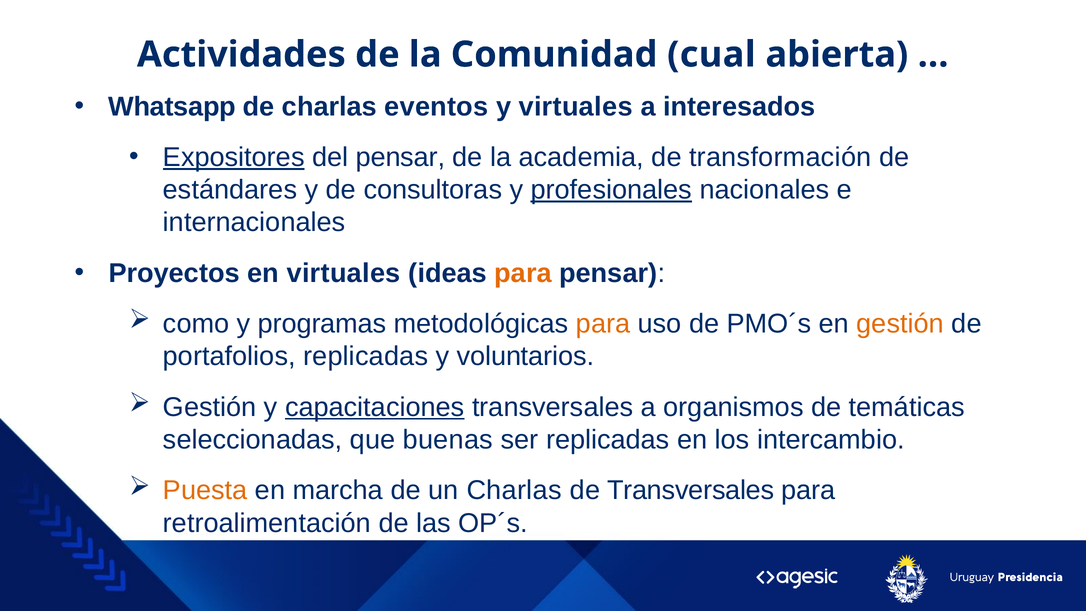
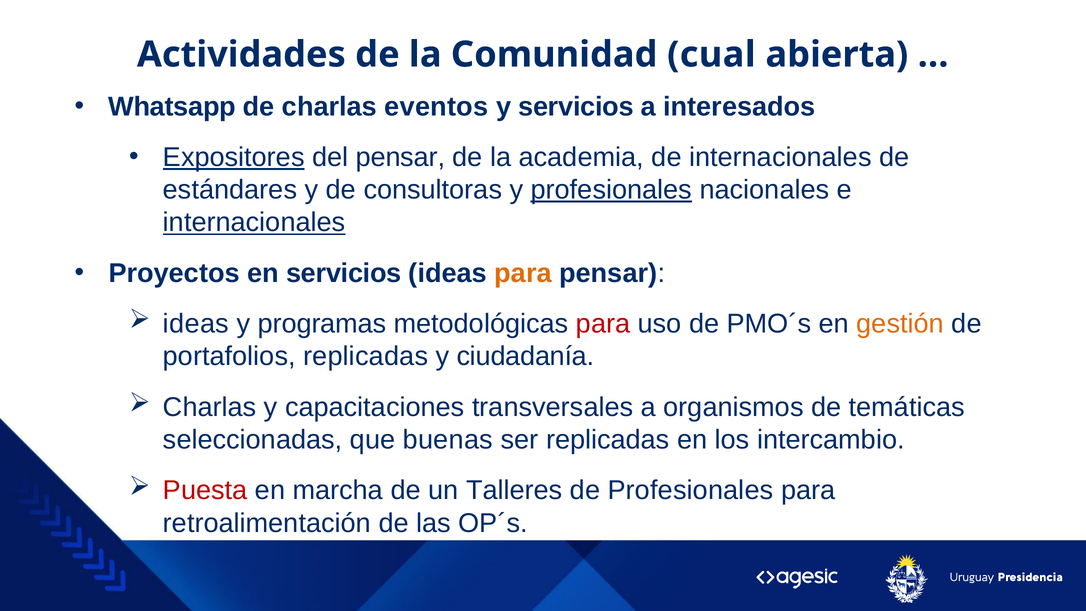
y virtuales: virtuales -> servicios
de transformación: transformación -> internacionales
internacionales at (254, 222) underline: none -> present
en virtuales: virtuales -> servicios
como at (196, 324): como -> ideas
para at (603, 324) colour: orange -> red
voluntarios: voluntarios -> ciudadanía
Gestión at (210, 407): Gestión -> Charlas
capacitaciones underline: present -> none
Puesta colour: orange -> red
un Charlas: Charlas -> Talleres
de Transversales: Transversales -> Profesionales
